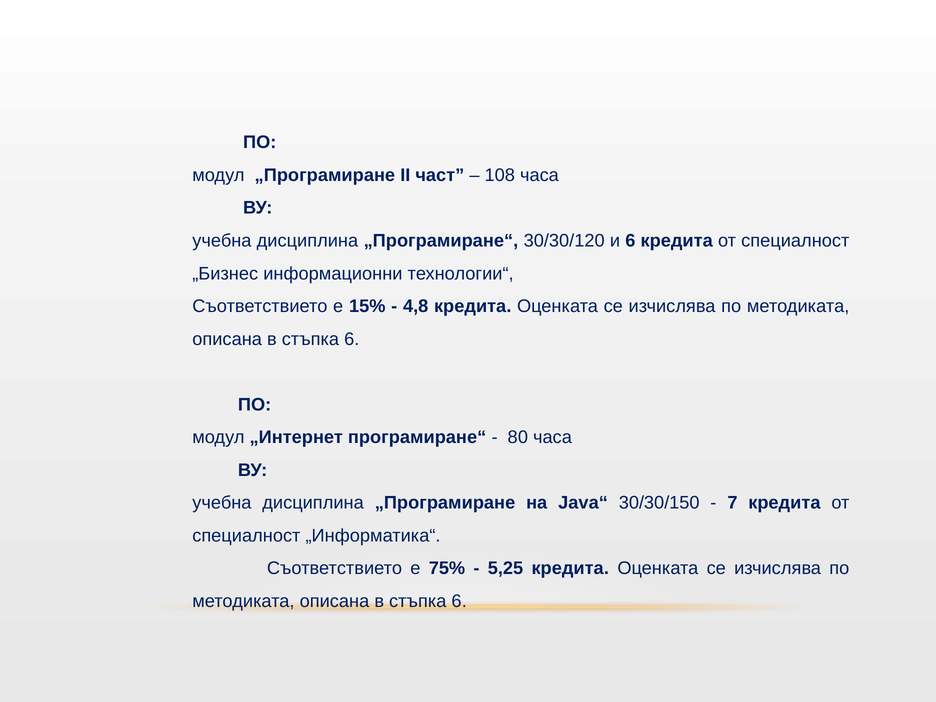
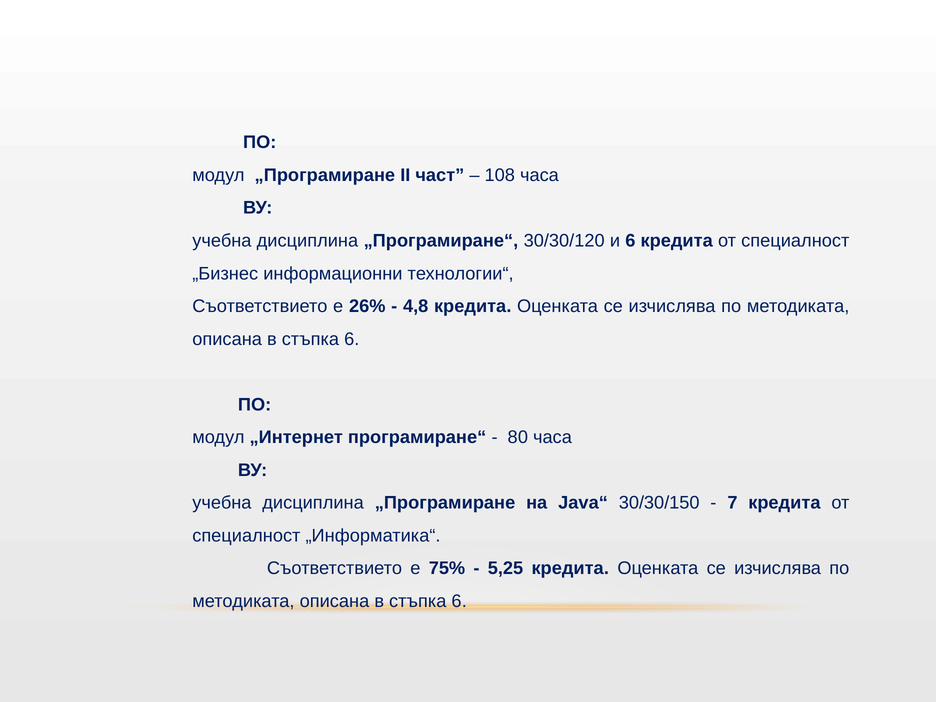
15%: 15% -> 26%
